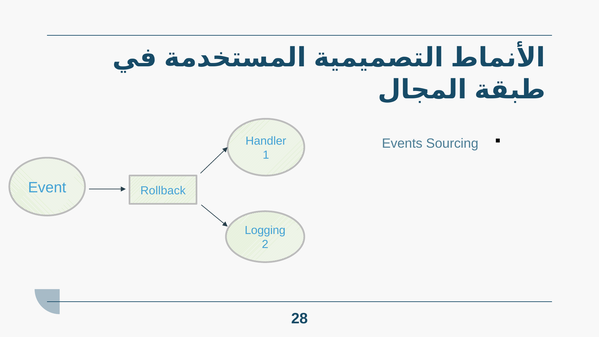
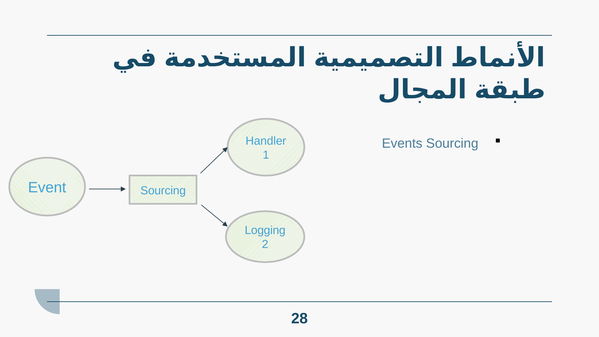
Rollback at (163, 191): Rollback -> Sourcing
